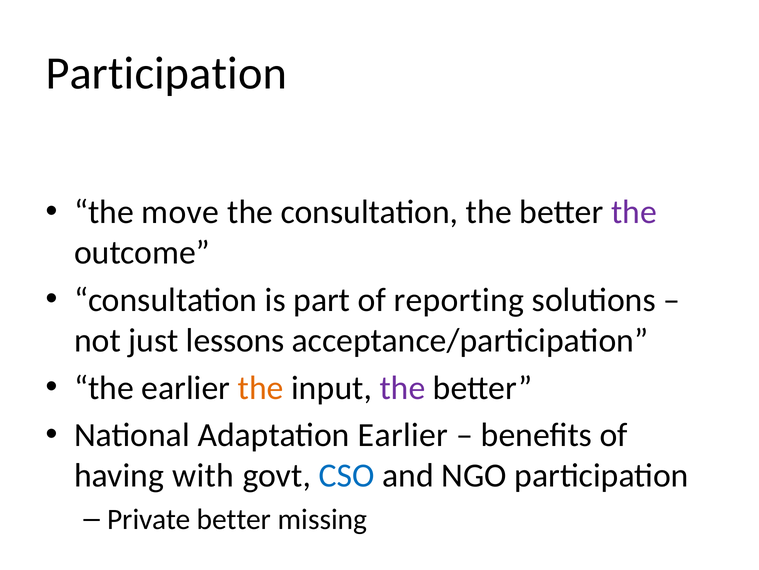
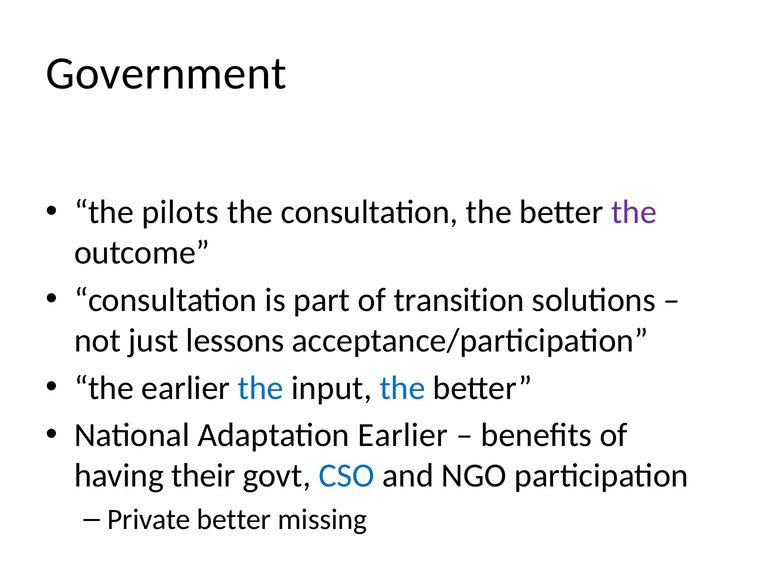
Participation at (166, 73): Participation -> Government
move: move -> pilots
reporting: reporting -> transition
the at (261, 387) colour: orange -> blue
the at (402, 387) colour: purple -> blue
with: with -> their
